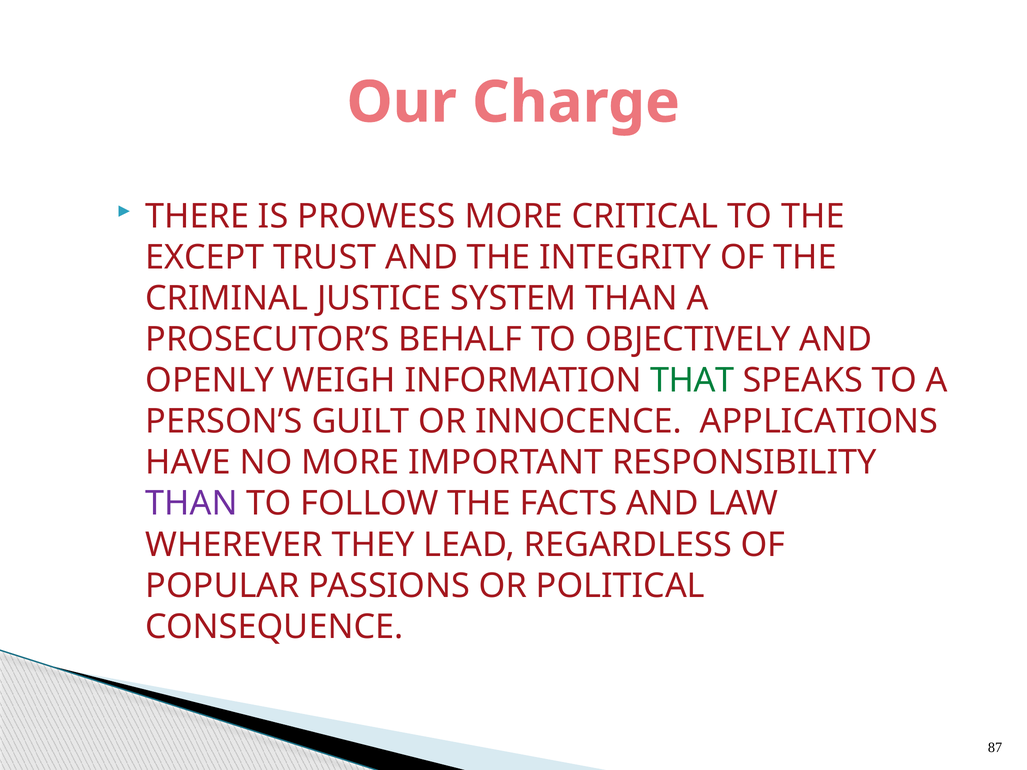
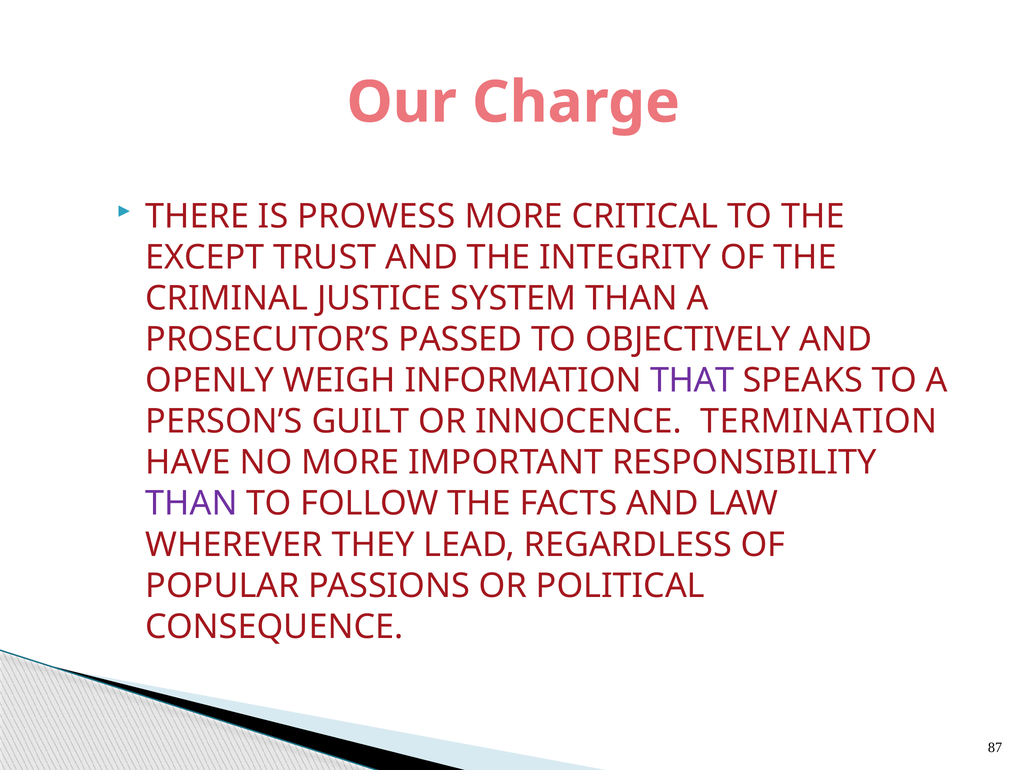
BEHALF: BEHALF -> PASSED
THAT colour: green -> purple
APPLICATIONS: APPLICATIONS -> TERMINATION
